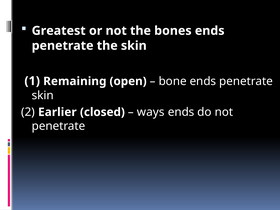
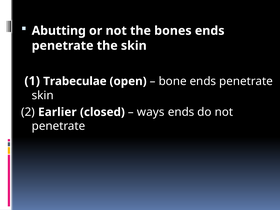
Greatest: Greatest -> Abutting
Remaining: Remaining -> Trabeculae
